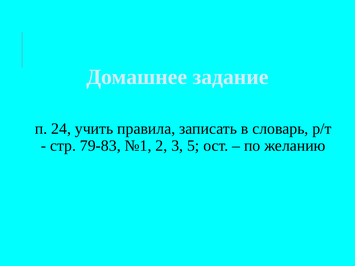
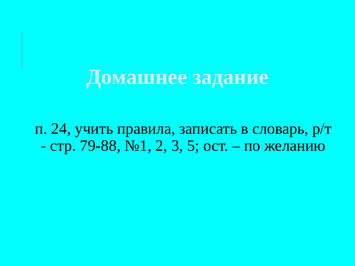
79-83: 79-83 -> 79-88
